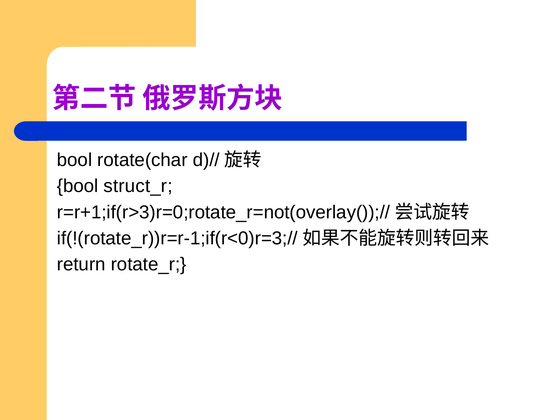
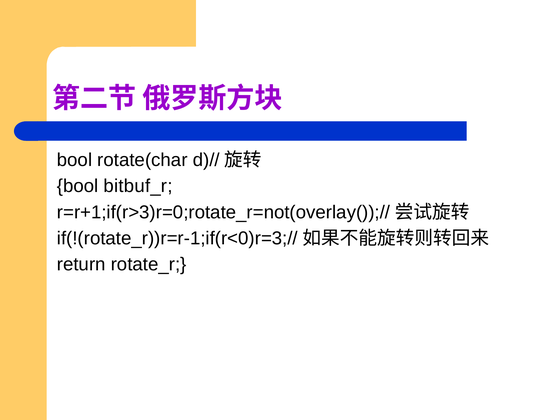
struct_r: struct_r -> bitbuf_r
